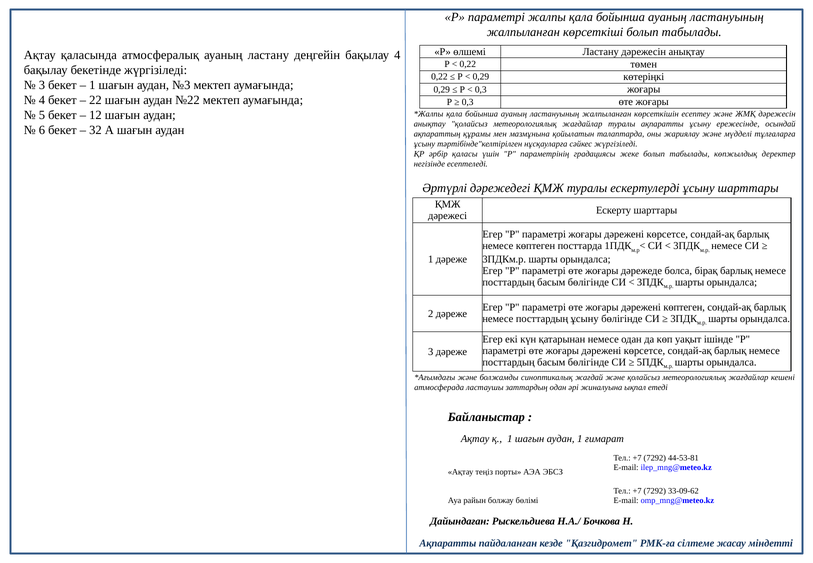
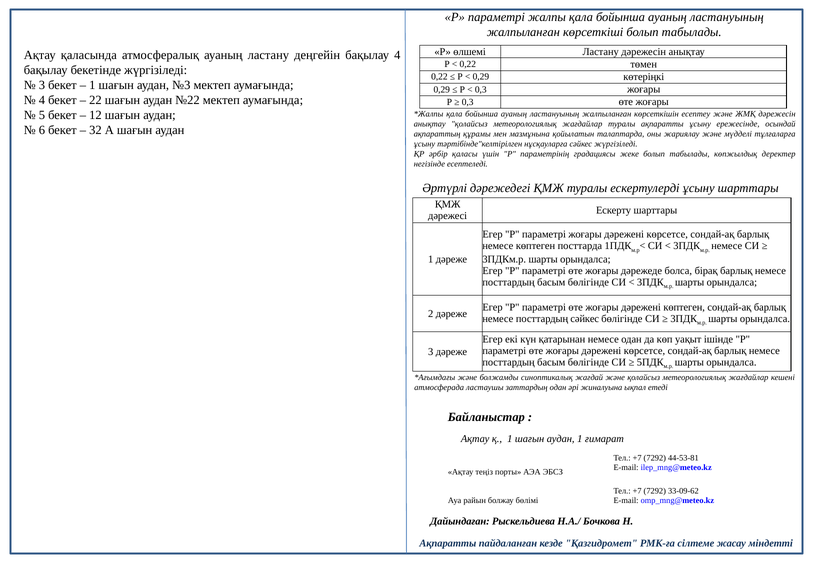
посттардың ұсыну: ұсыну -> сәйкес
